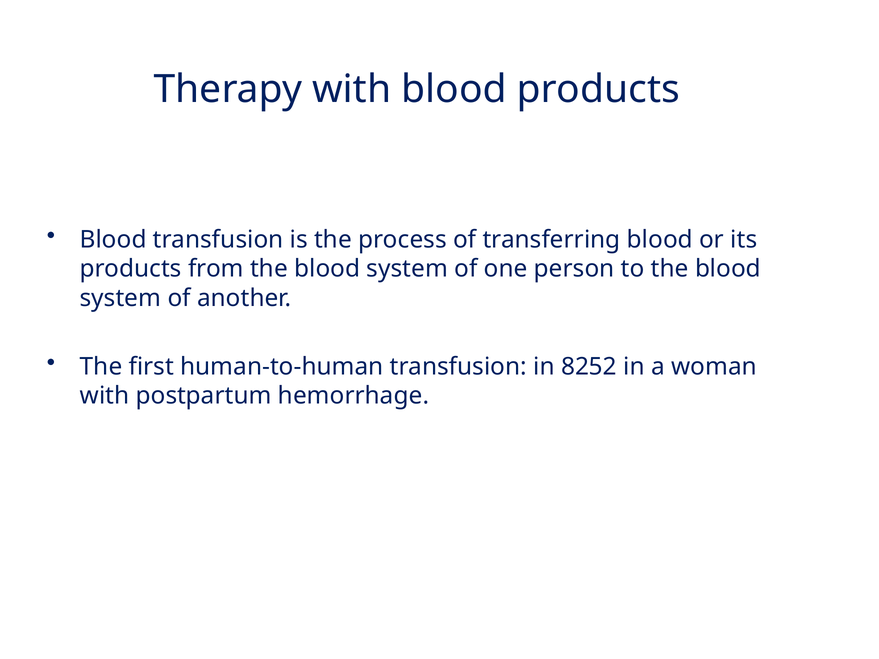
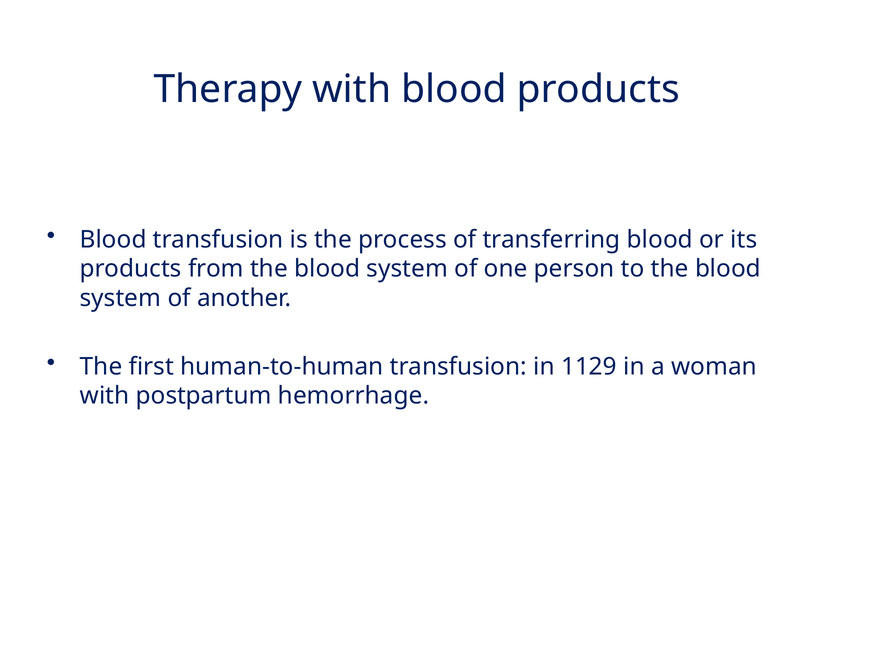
8252: 8252 -> 1129
